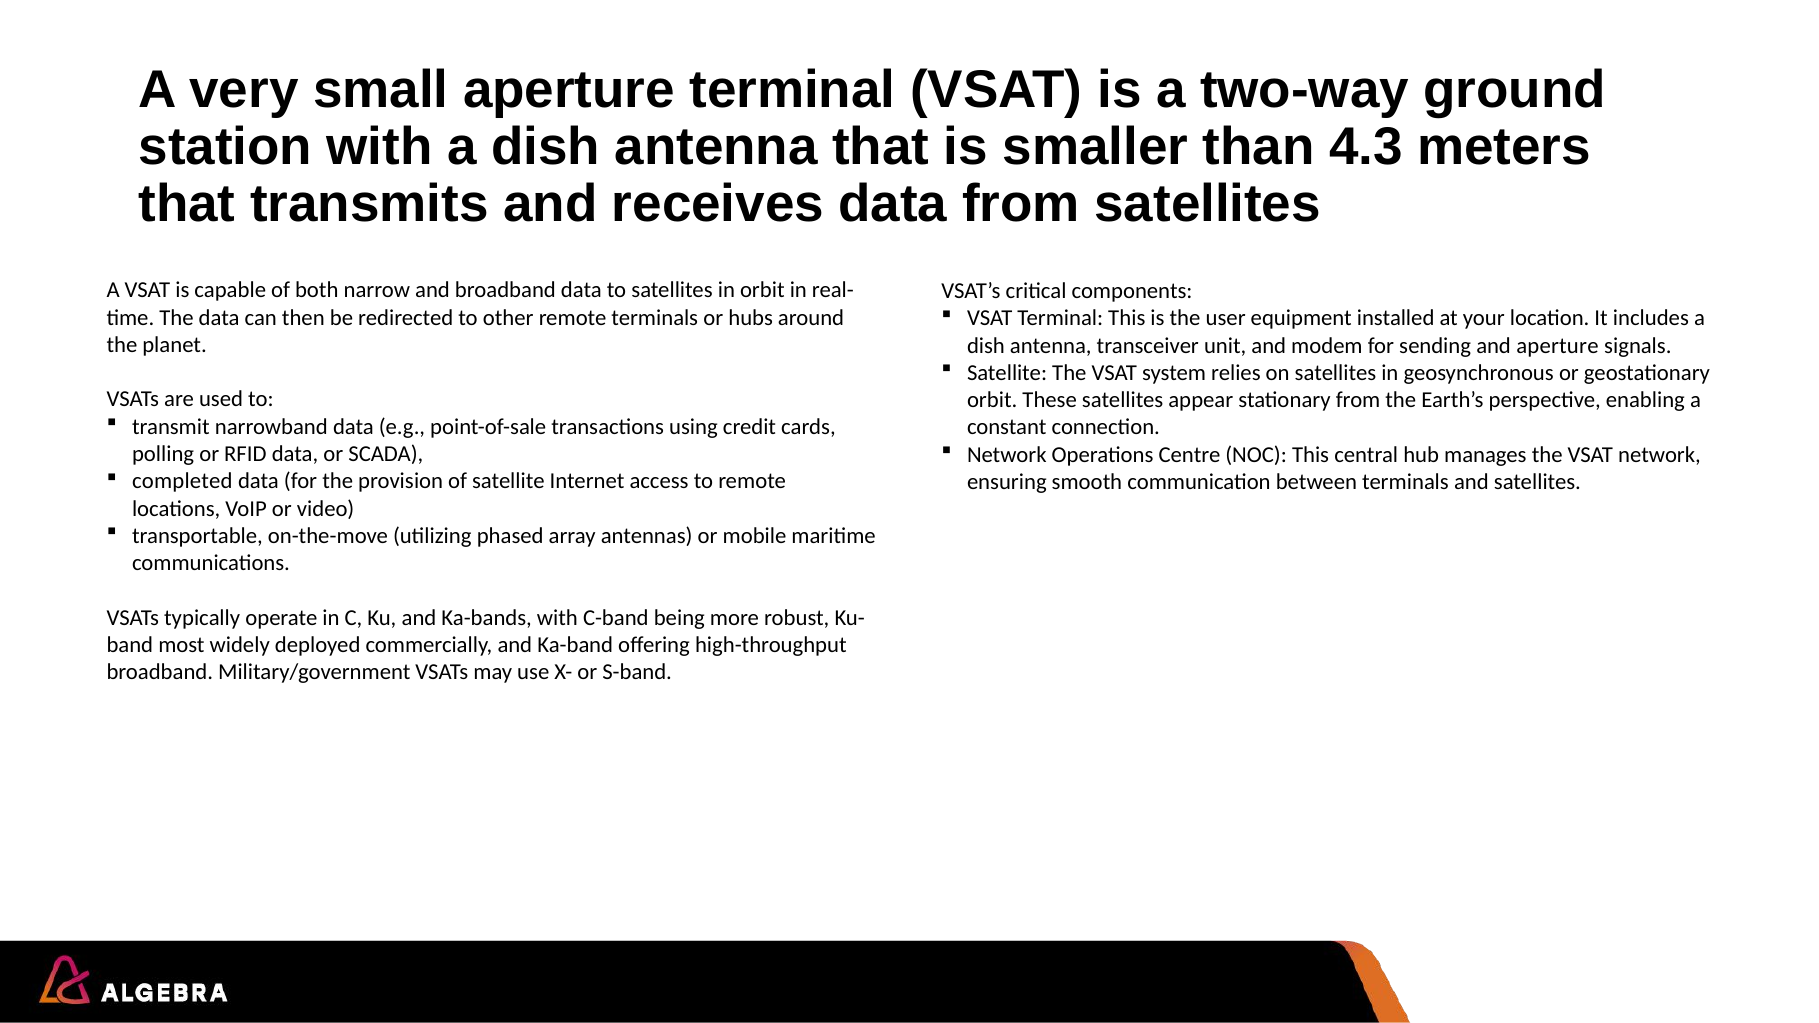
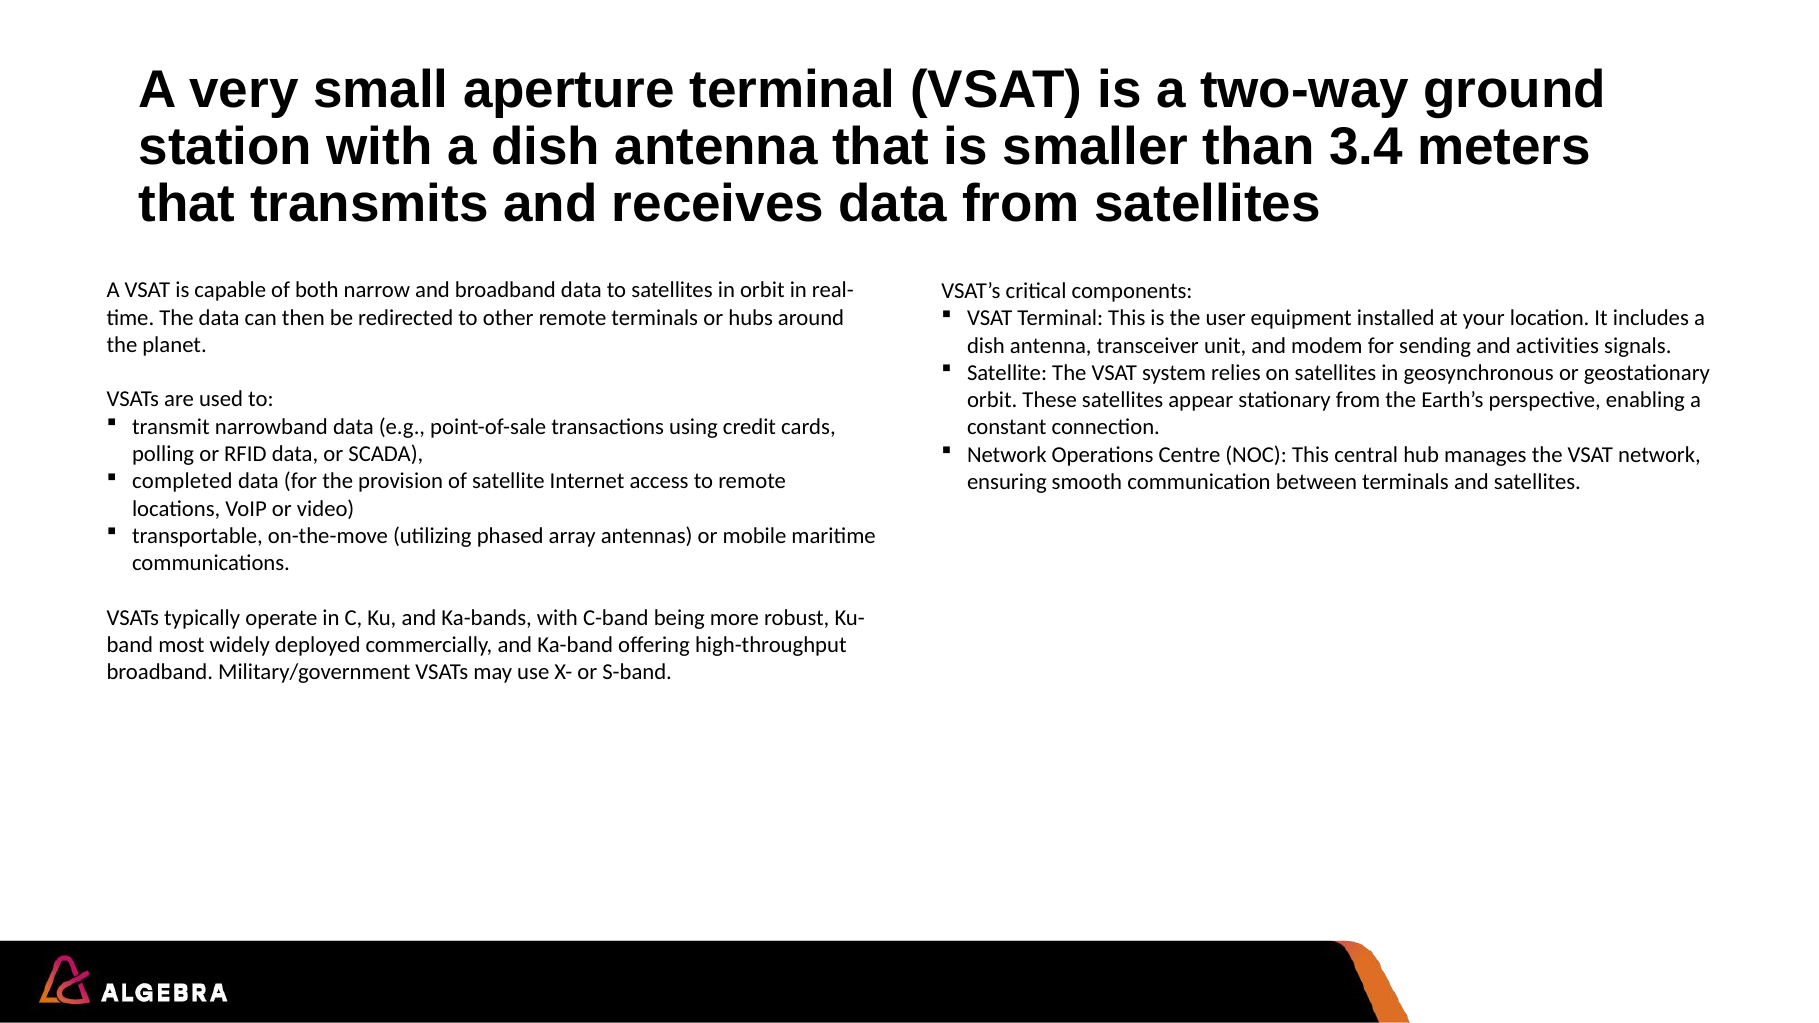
4.3: 4.3 -> 3.4
and aperture: aperture -> activities
